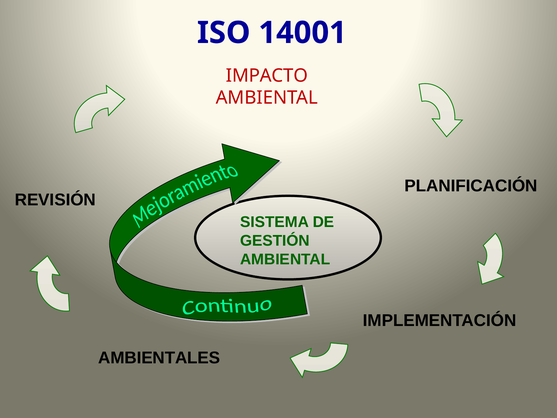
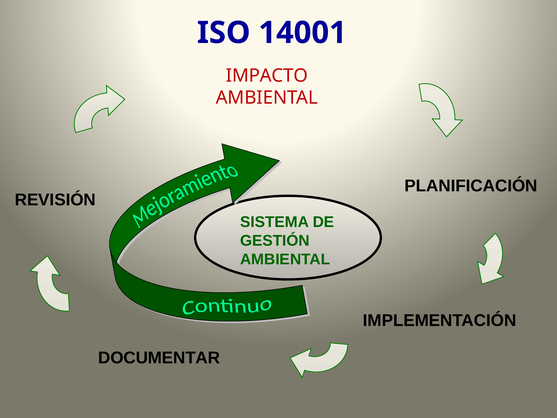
AMBIENTALES: AMBIENTALES -> DOCUMENTAR
